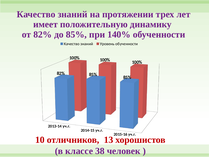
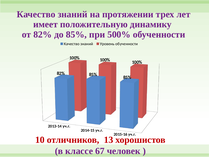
140%: 140% -> 500%
38: 38 -> 67
